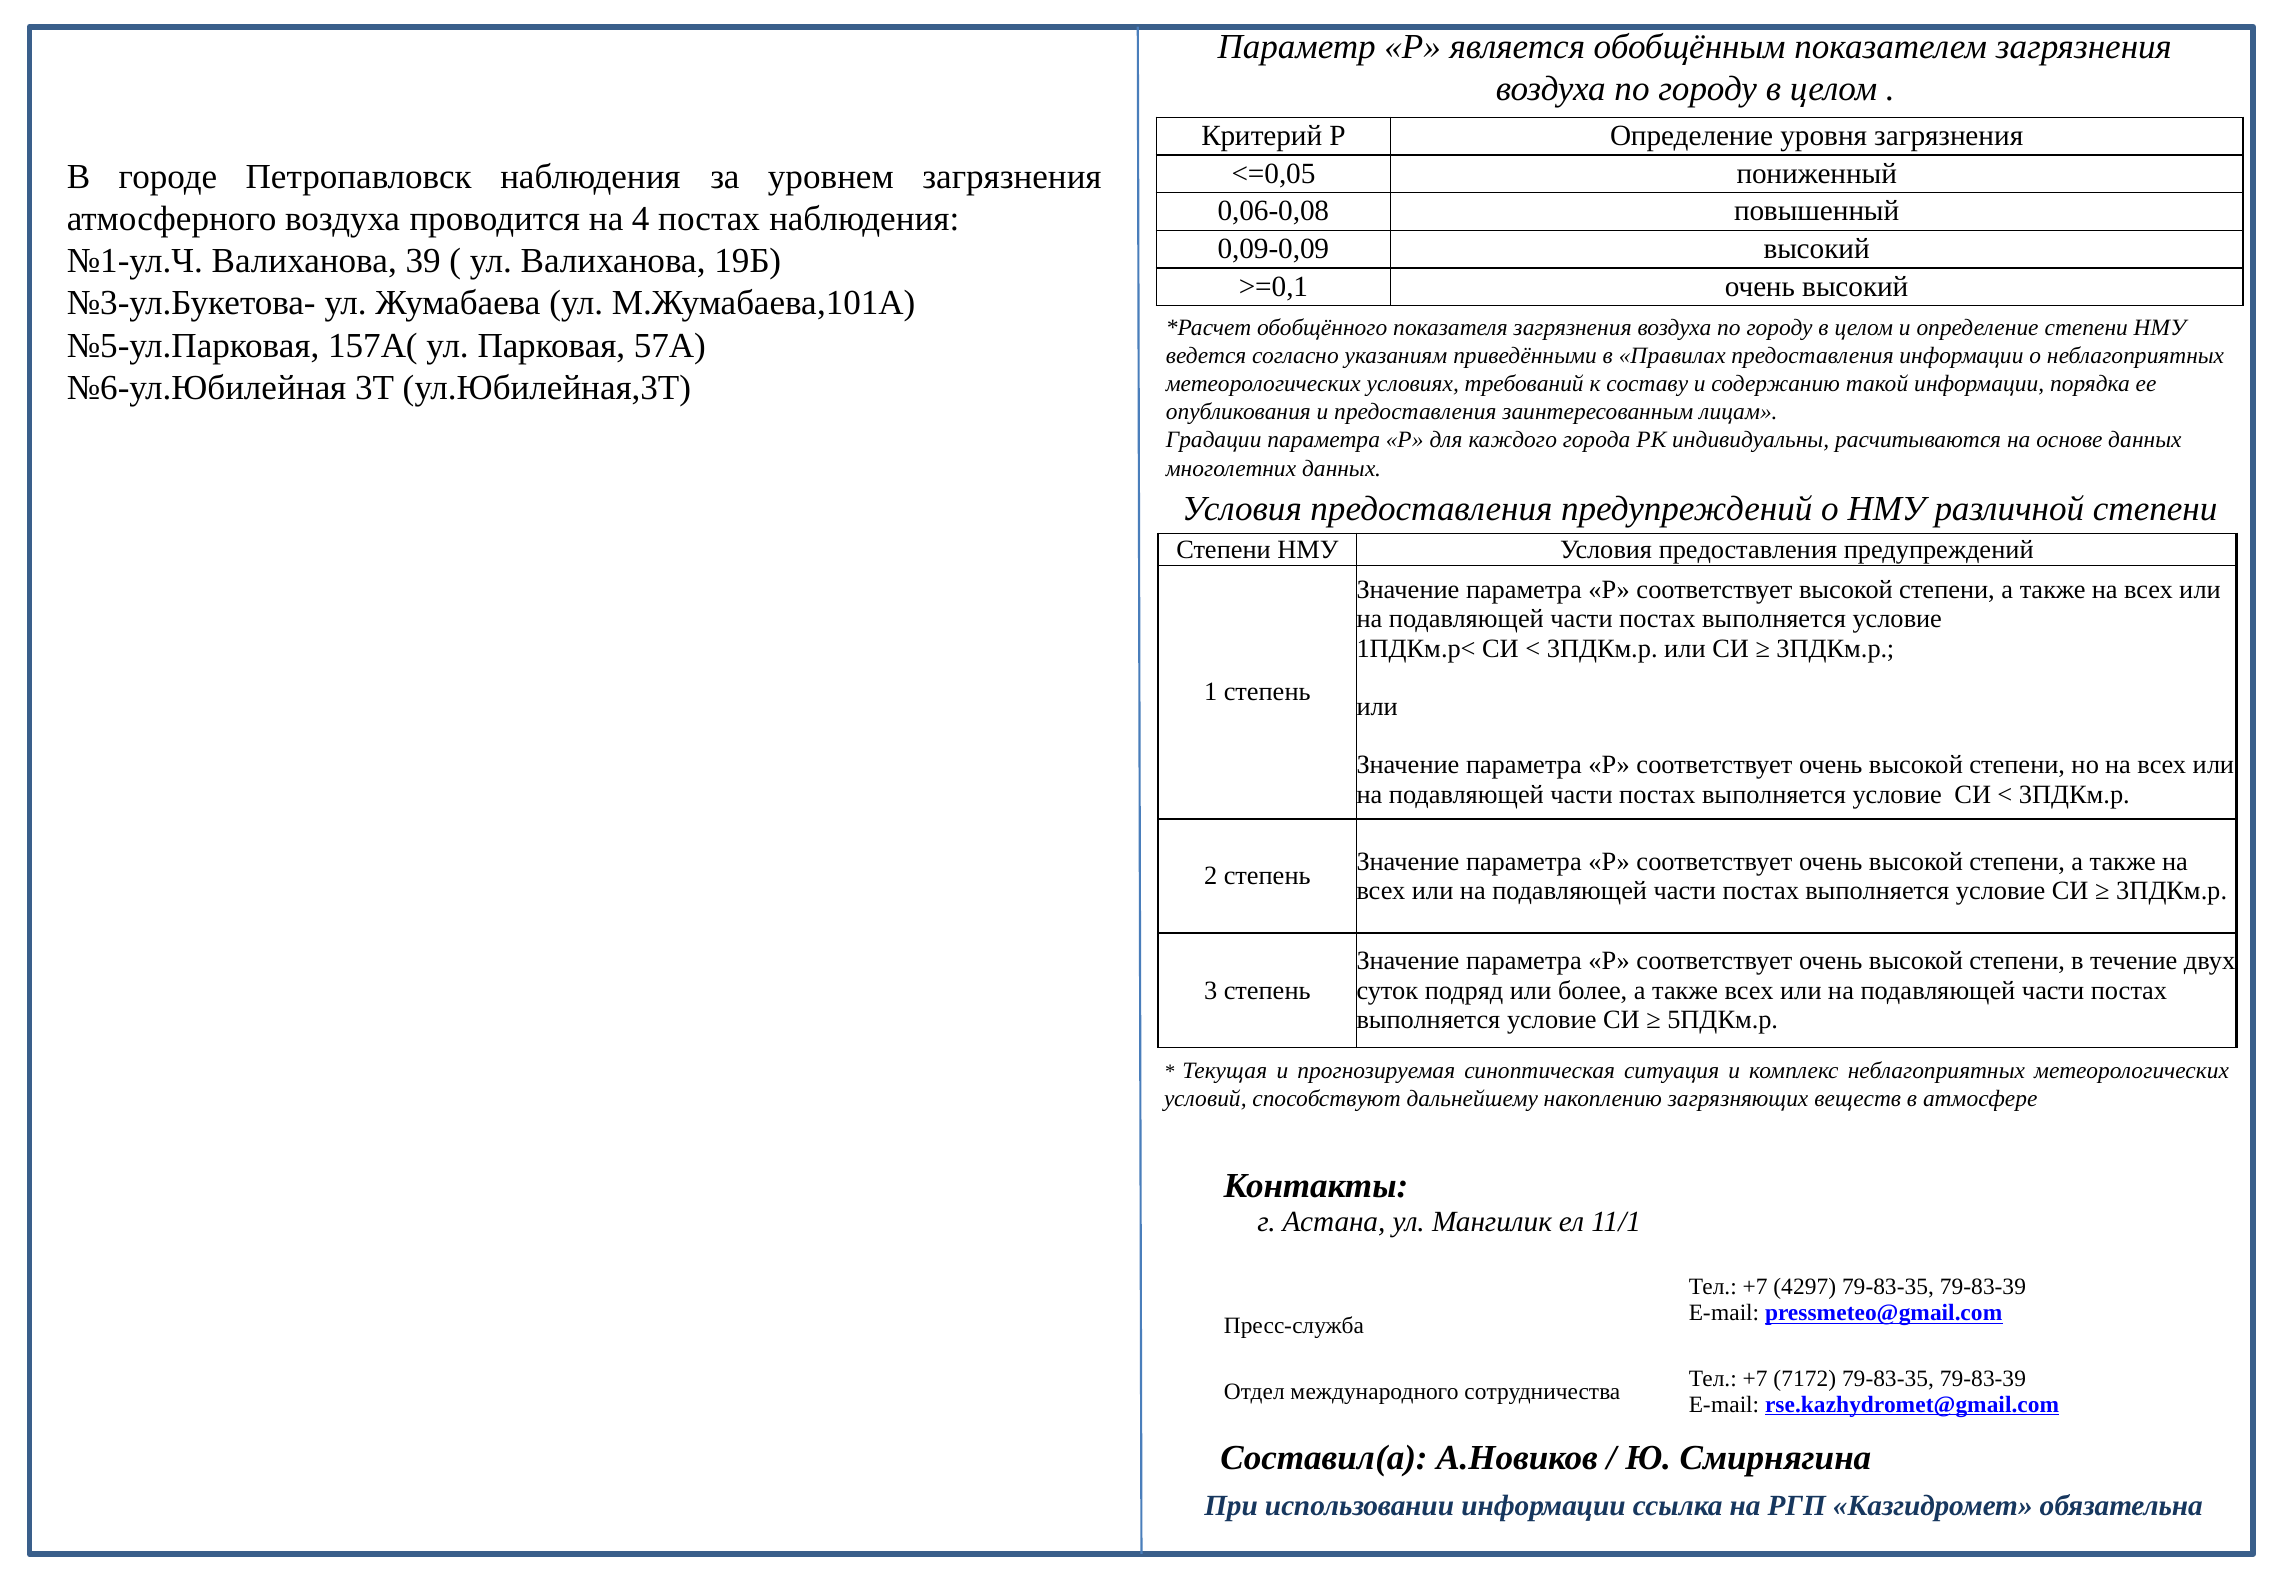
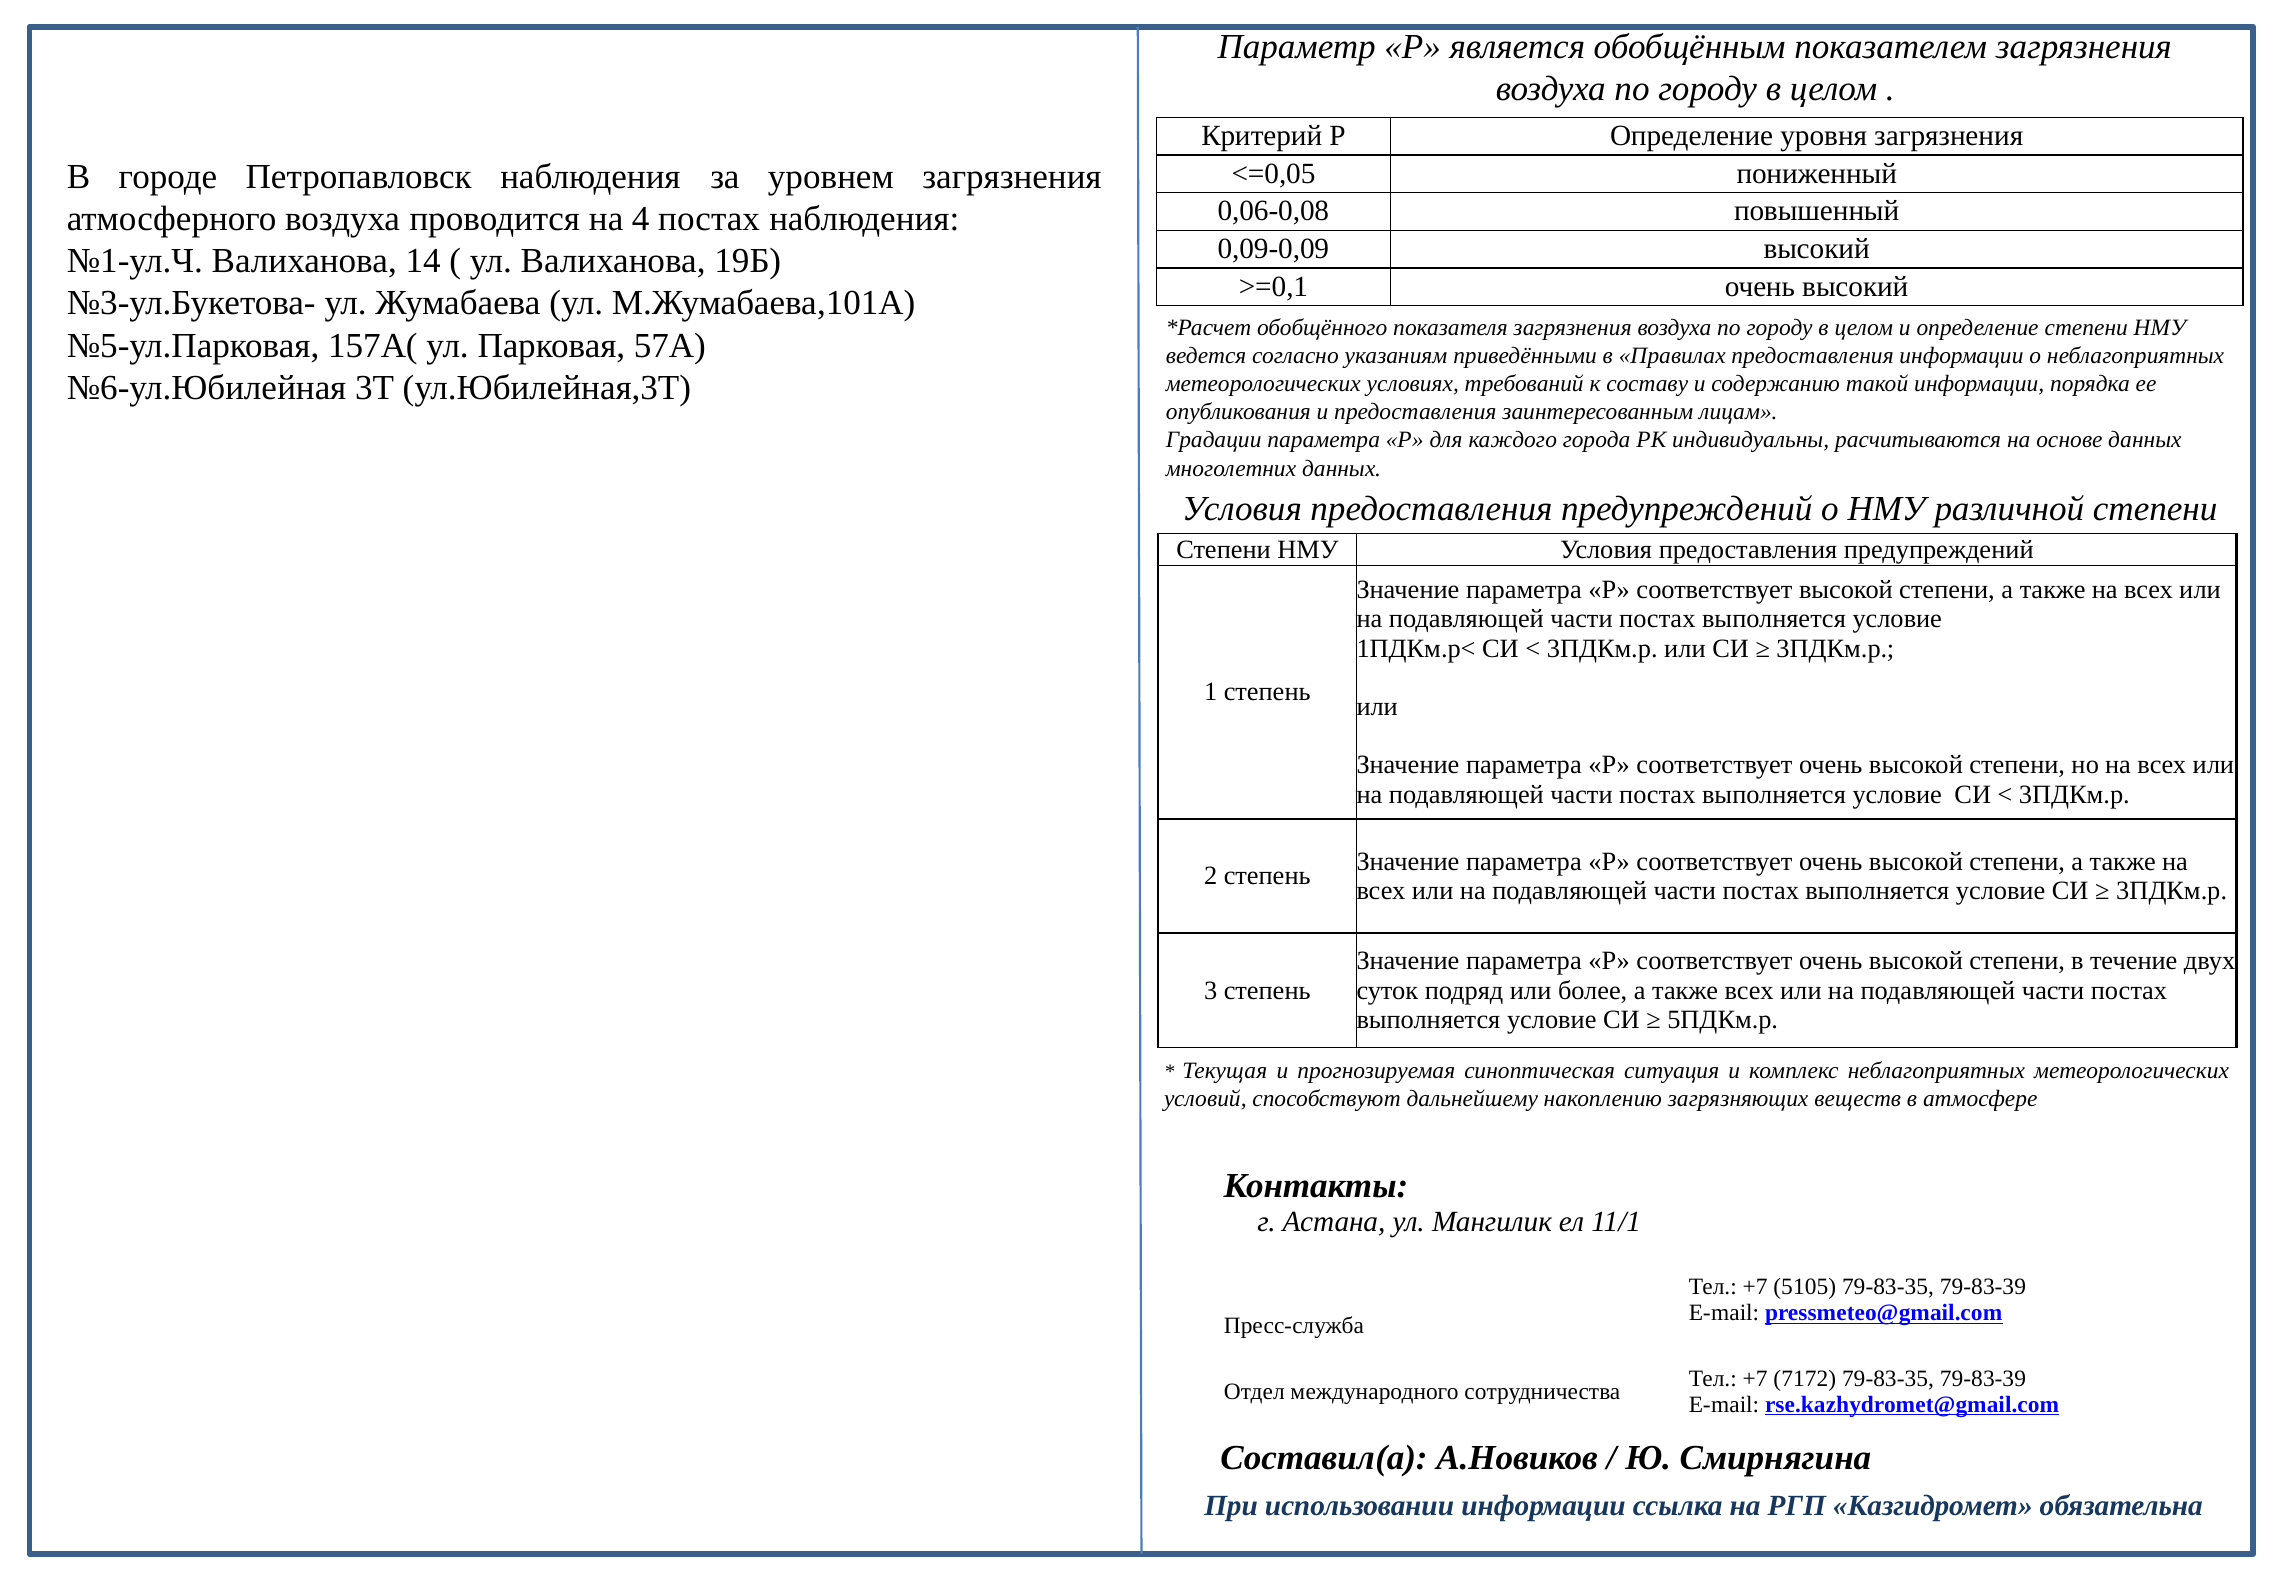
39: 39 -> 14
4297: 4297 -> 5105
